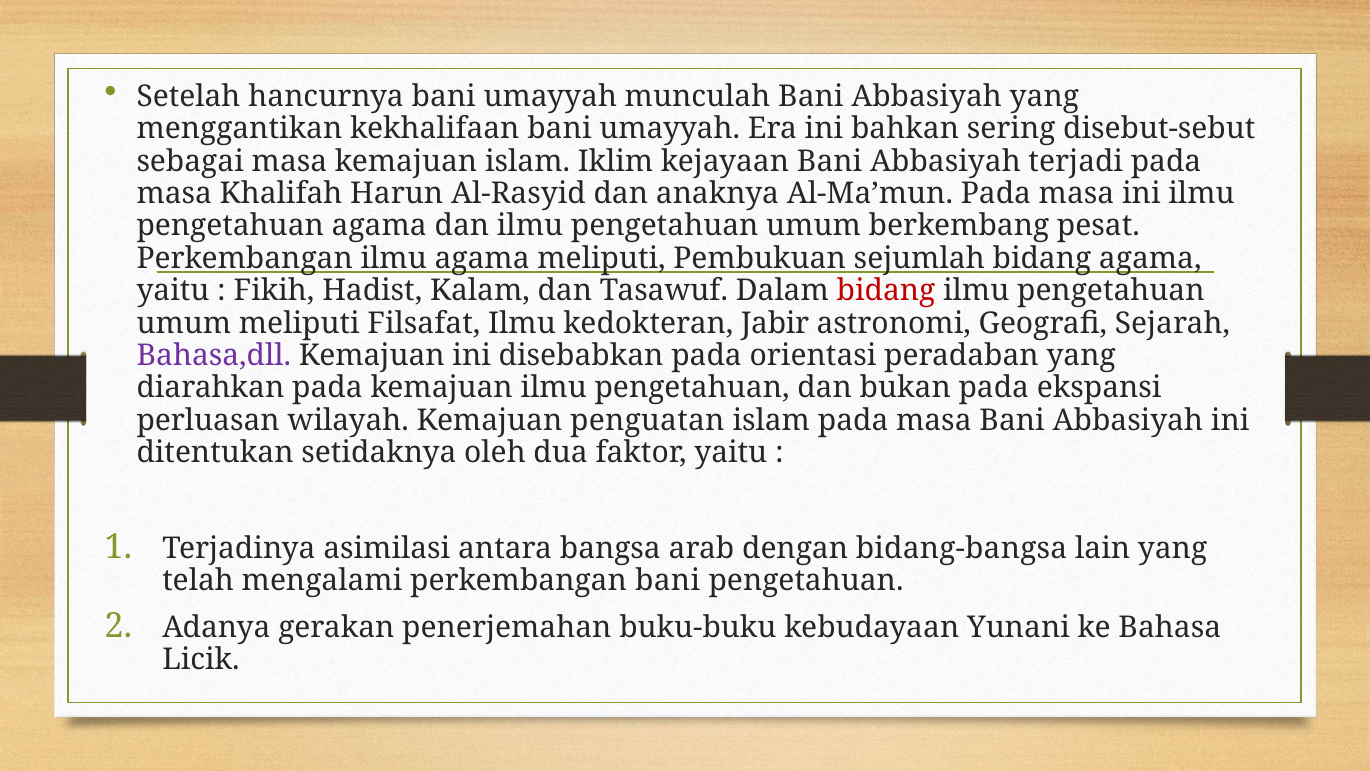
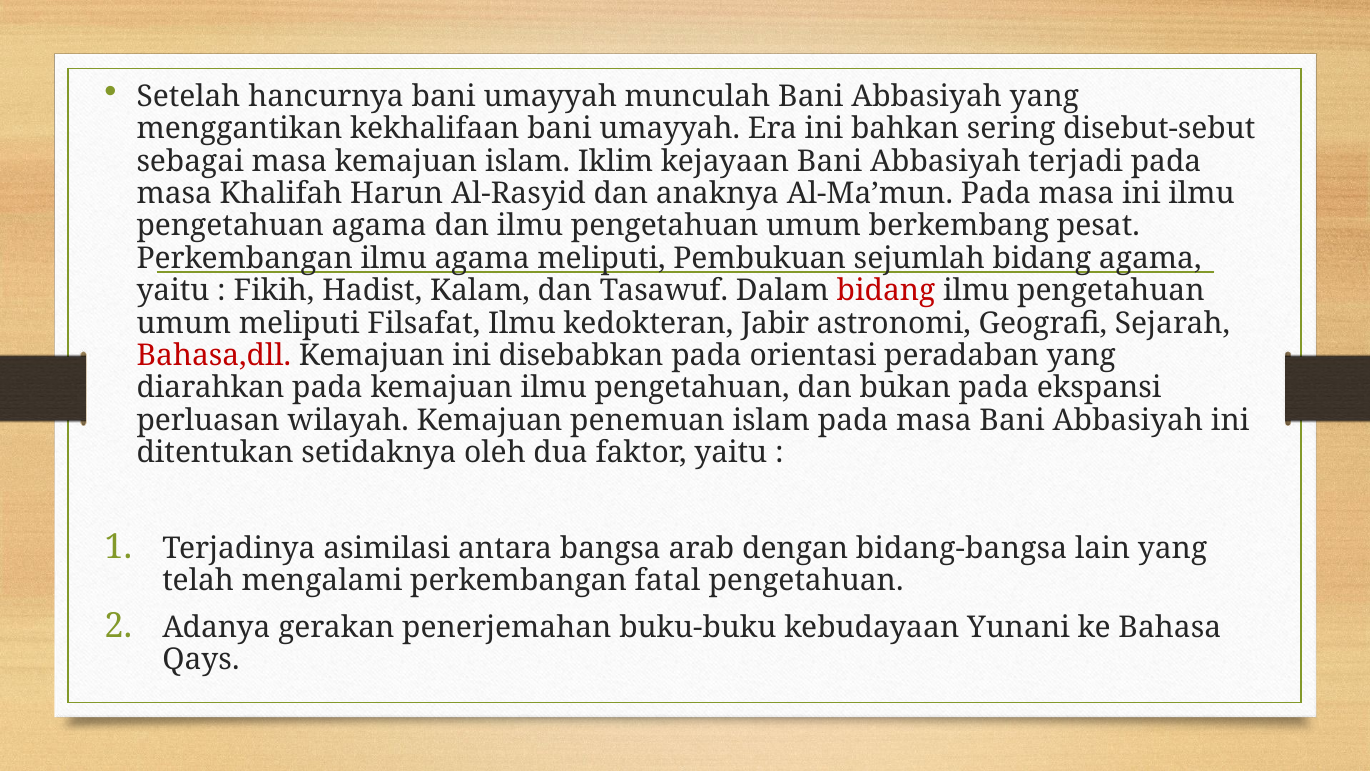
Bahasa,dll colour: purple -> red
penguatan: penguatan -> penemuan
perkembangan bani: bani -> fatal
Licik: Licik -> Qays
